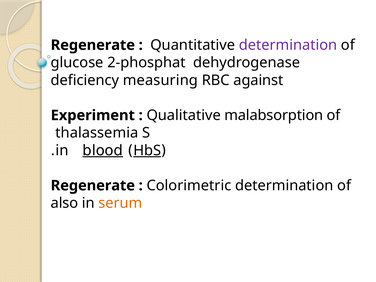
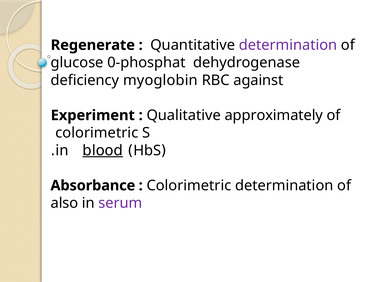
2-phosphat: 2-phosphat -> 0-phosphat
measuring: measuring -> myoglobin
malabsorption: malabsorption -> approximately
thalassemia at (97, 133): thalassemia -> colorimetric
HbS underline: present -> none
Regenerate at (93, 186): Regenerate -> Absorbance
serum colour: orange -> purple
